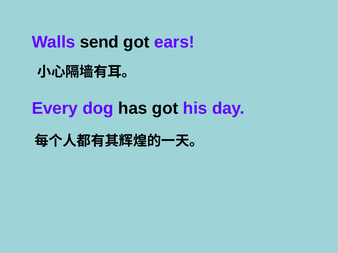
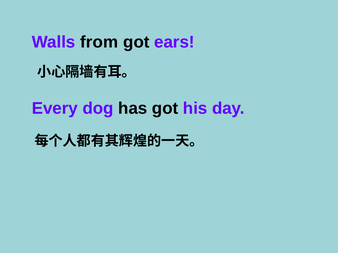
send: send -> from
